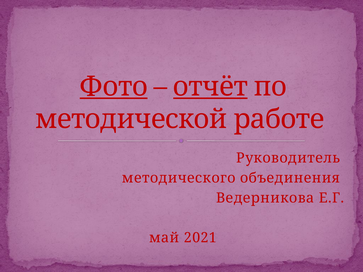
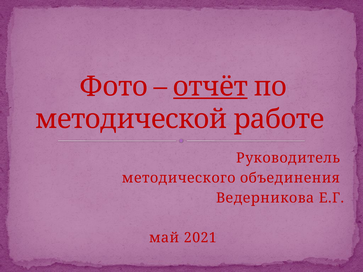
Фото underline: present -> none
